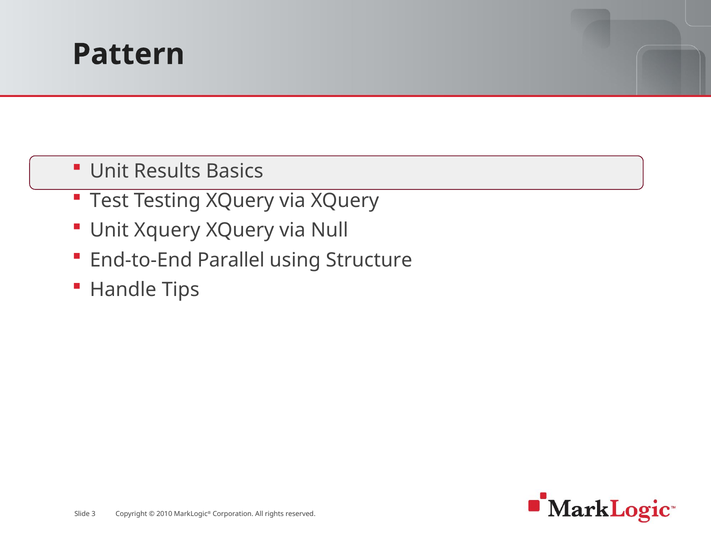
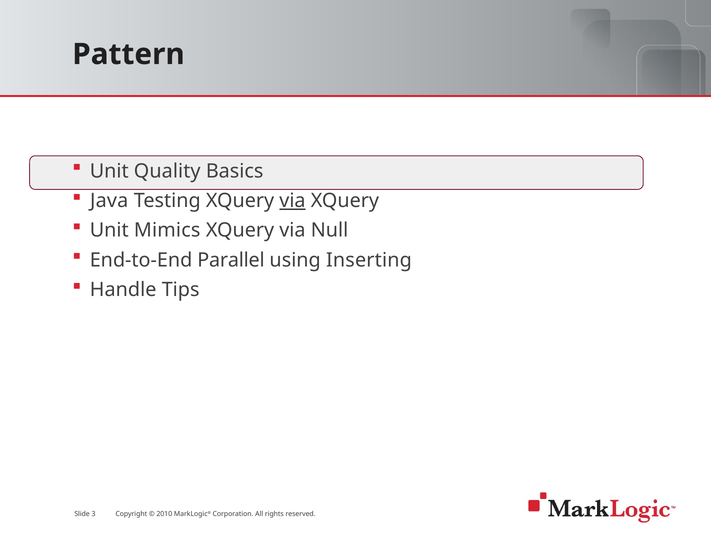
Results: Results -> Quality
Test: Test -> Java
via at (292, 200) underline: none -> present
Unit Xquery: Xquery -> Mimics
Structure: Structure -> Inserting
